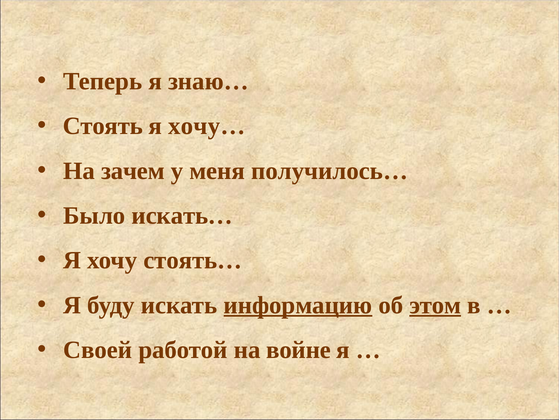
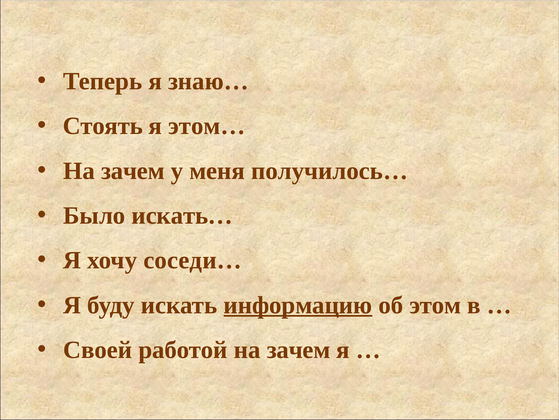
хочу…: хочу… -> этом…
стоять…: стоять… -> соседи…
этом underline: present -> none
работой на войне: войне -> зачем
